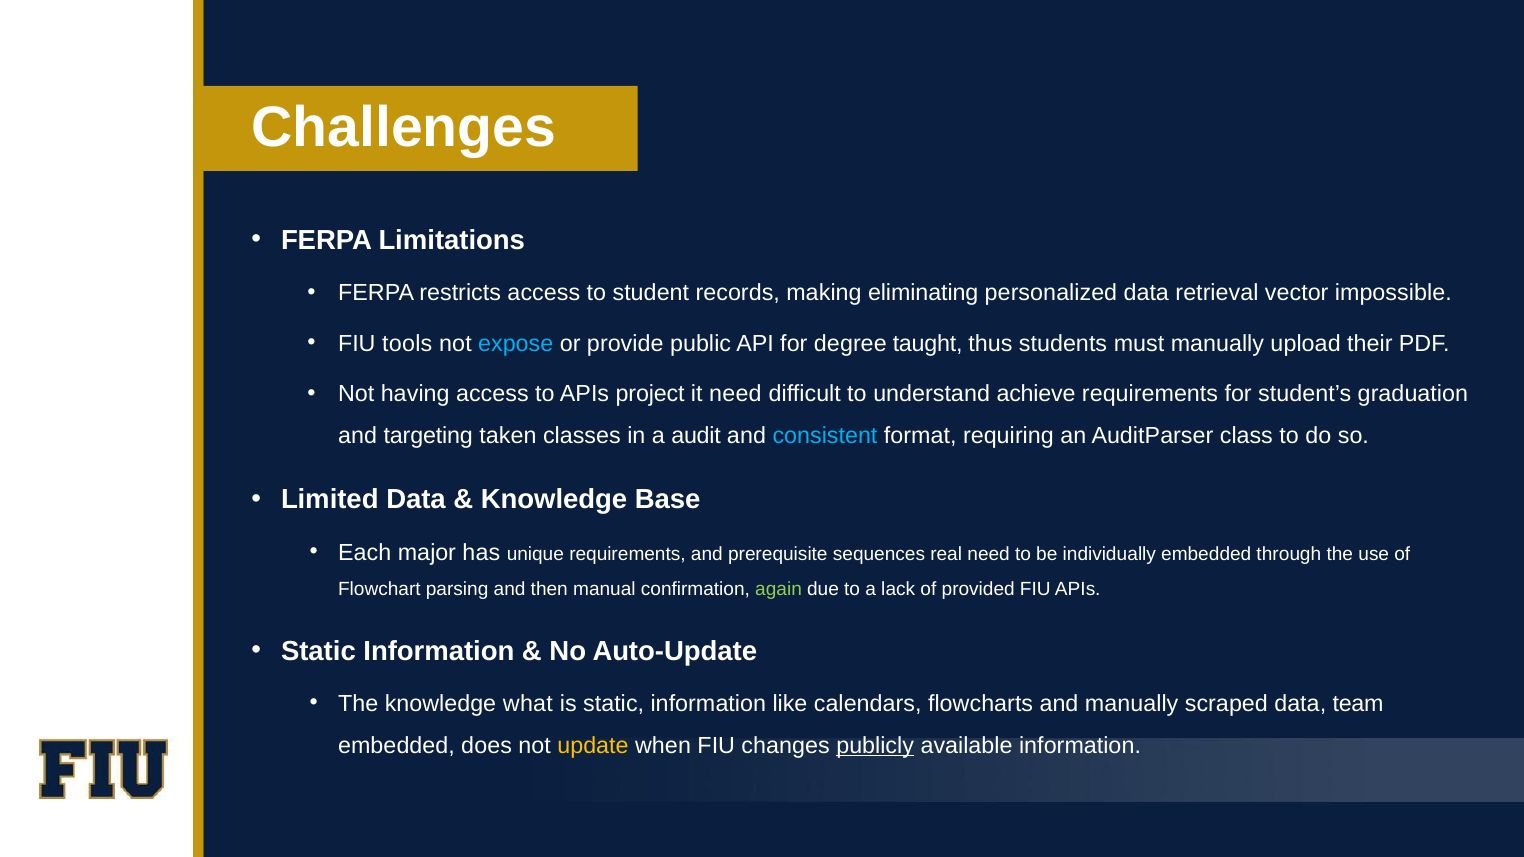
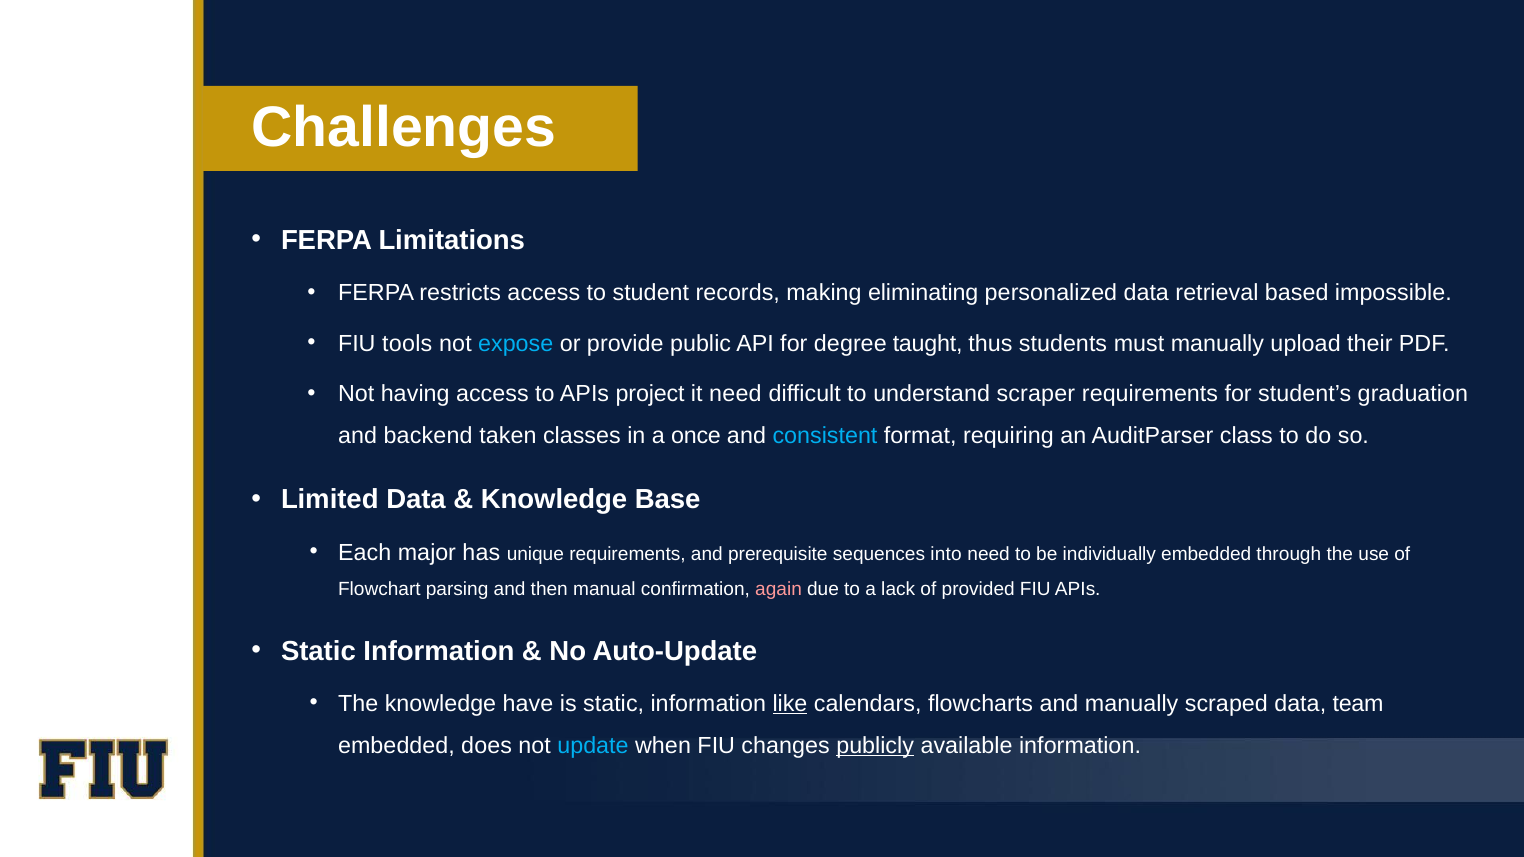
vector: vector -> based
achieve: achieve -> scraper
targeting: targeting -> backend
audit: audit -> once
real: real -> into
again colour: light green -> pink
what: what -> have
like underline: none -> present
update colour: yellow -> light blue
